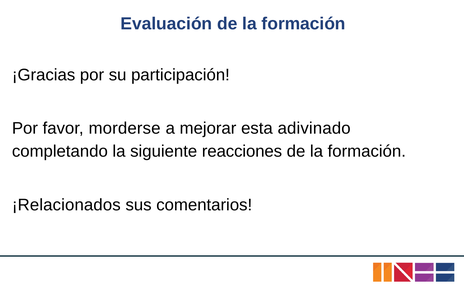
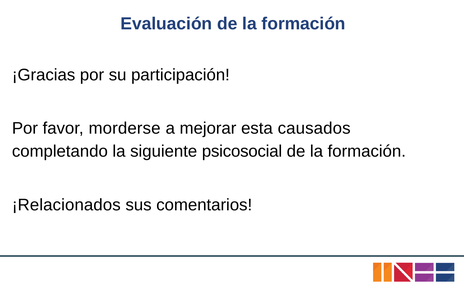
adivinado: adivinado -> causados
reacciones: reacciones -> psicosocial
